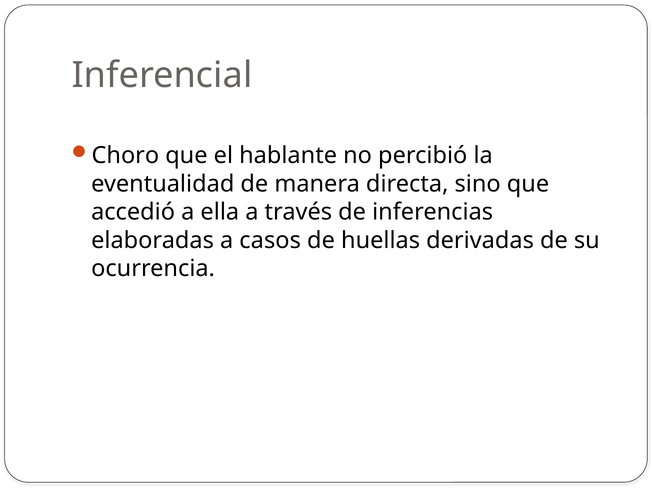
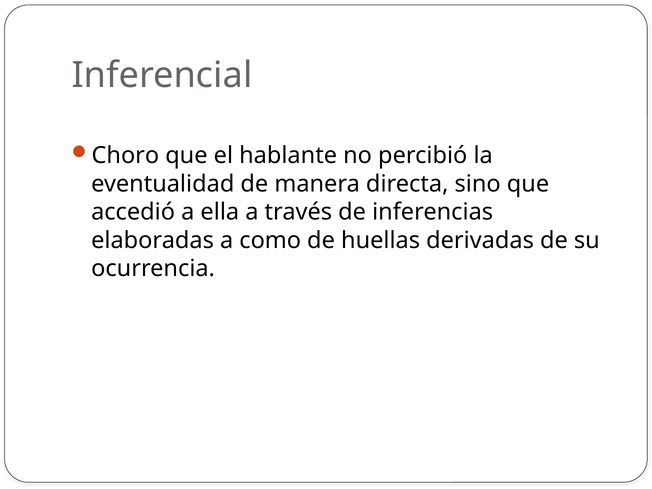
casos: casos -> como
